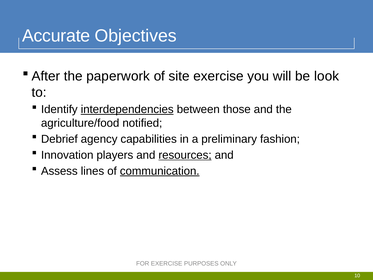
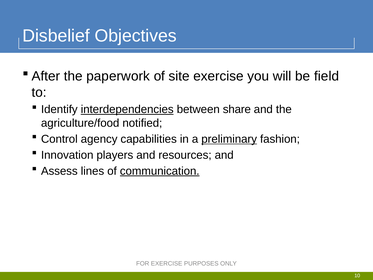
Accurate: Accurate -> Disbelief
look: look -> field
those: those -> share
Debrief: Debrief -> Control
preliminary underline: none -> present
resources underline: present -> none
